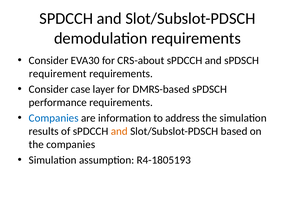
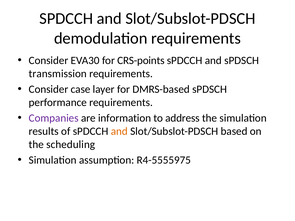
CRS-about: CRS-about -> CRS-points
requirement: requirement -> transmission
Companies at (54, 118) colour: blue -> purple
the companies: companies -> scheduling
R4-1805193: R4-1805193 -> R4-5555975
